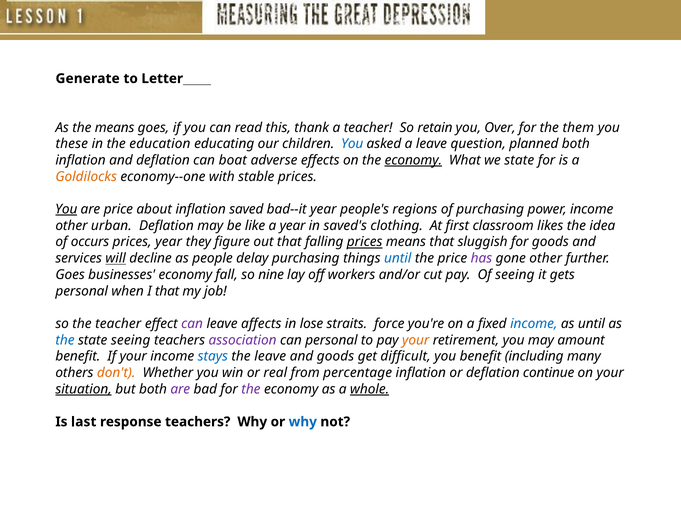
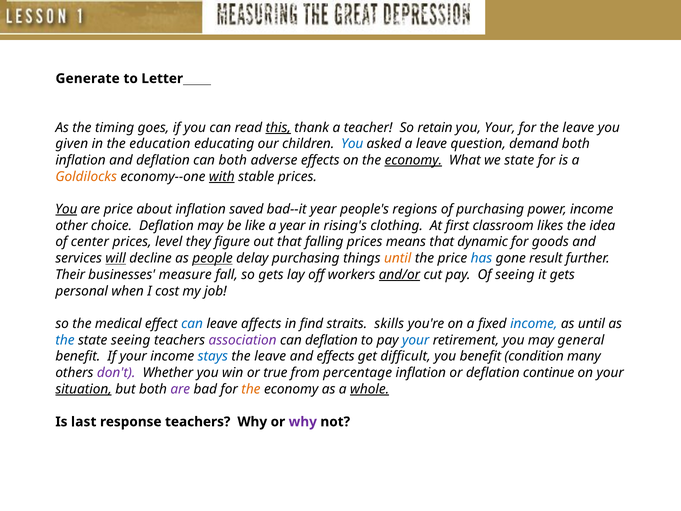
the means: means -> timing
this underline: none -> present
you Over: Over -> Your
for the them: them -> leave
these: these -> given
planned: planned -> demand
can boat: boat -> both
with underline: none -> present
urban: urban -> choice
saved's: saved's -> rising's
occurs: occurs -> center
prices year: year -> level
prices at (365, 242) underline: present -> none
sluggish: sluggish -> dynamic
people underline: none -> present
until at (398, 258) colour: blue -> orange
has colour: purple -> blue
gone other: other -> result
Goes at (70, 275): Goes -> Their
businesses economy: economy -> measure
so nine: nine -> gets
and/or underline: none -> present
I that: that -> cost
the teacher: teacher -> medical
can at (192, 324) colour: purple -> blue
lose: lose -> find
force: force -> skills
can personal: personal -> deflation
your at (416, 340) colour: orange -> blue
amount: amount -> general
and goods: goods -> effects
including: including -> condition
don't colour: orange -> purple
real: real -> true
the at (251, 389) colour: purple -> orange
why at (303, 422) colour: blue -> purple
